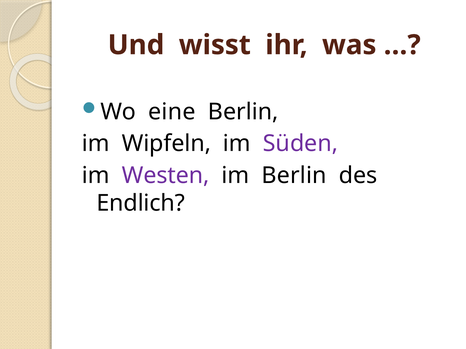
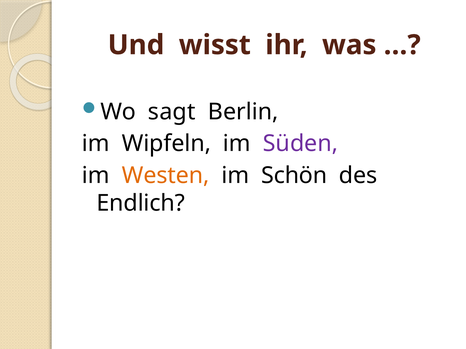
eine: eine -> sagt
Westen colour: purple -> orange
im Berlin: Berlin -> Schön
